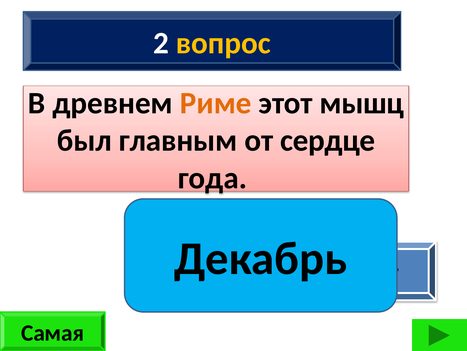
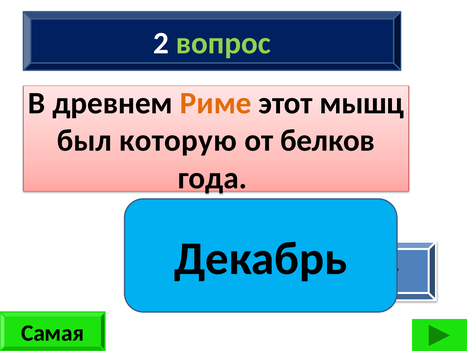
вопрос colour: yellow -> light green
главным: главным -> которую
сердце: сердце -> белков
